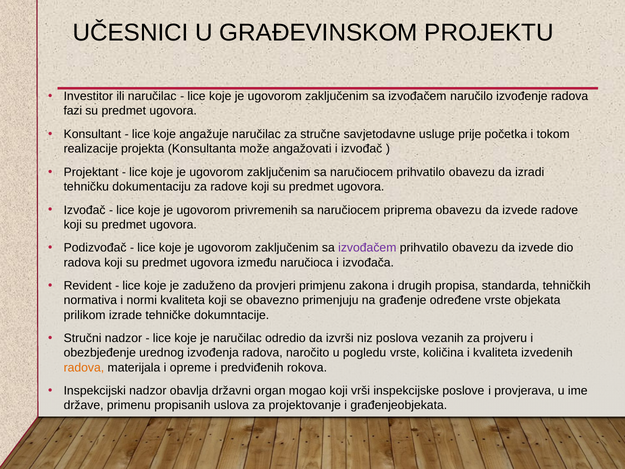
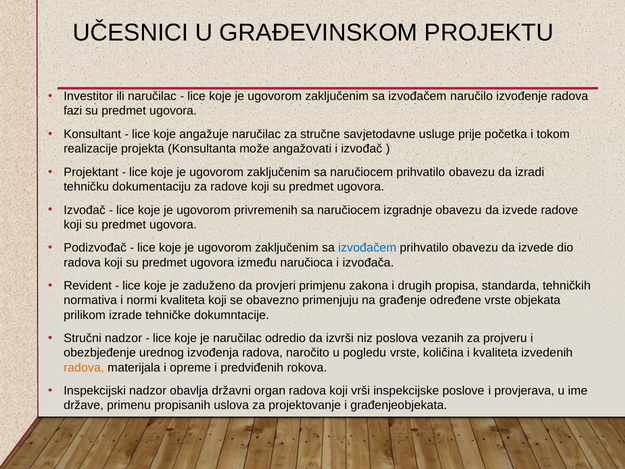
priprema: priprema -> izgradnje
izvođačem at (367, 248) colour: purple -> blue
organ mogao: mogao -> radova
